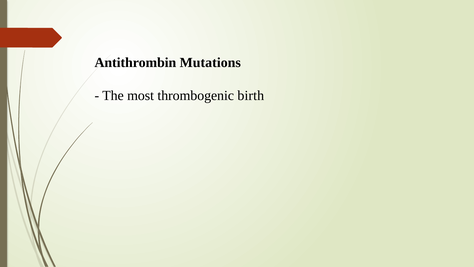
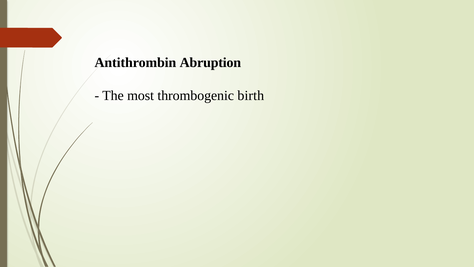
Mutations: Mutations -> Abruption
